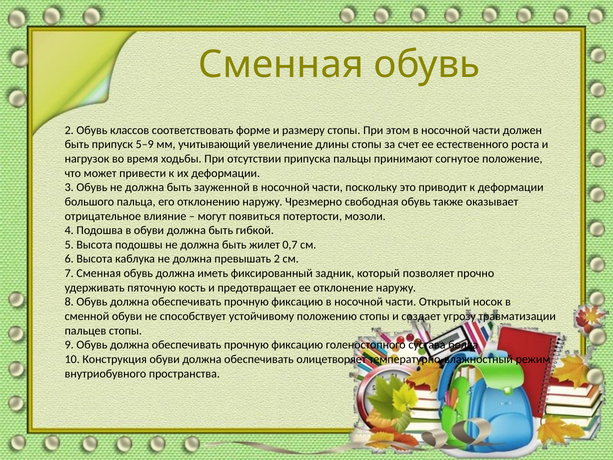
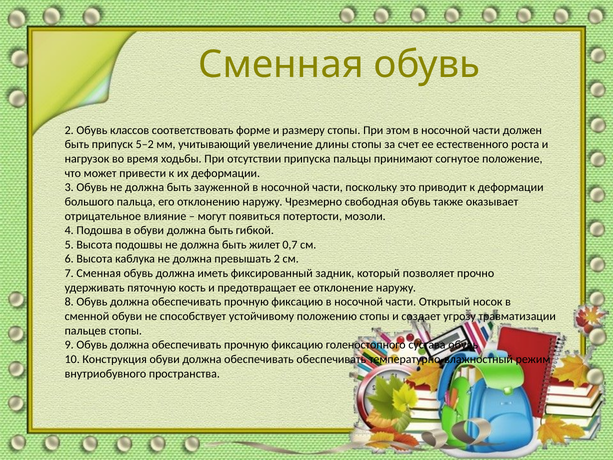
5–9: 5–9 -> 5–2
сустава белка: белка -> обувь
обеспечивать олицетворяет: олицетворяет -> обеспечивать
